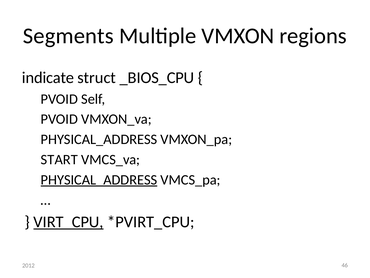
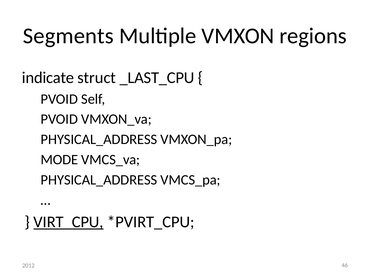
_BIOS_CPU: _BIOS_CPU -> _LAST_CPU
START: START -> MODE
PHYSICAL_ADDRESS at (99, 180) underline: present -> none
